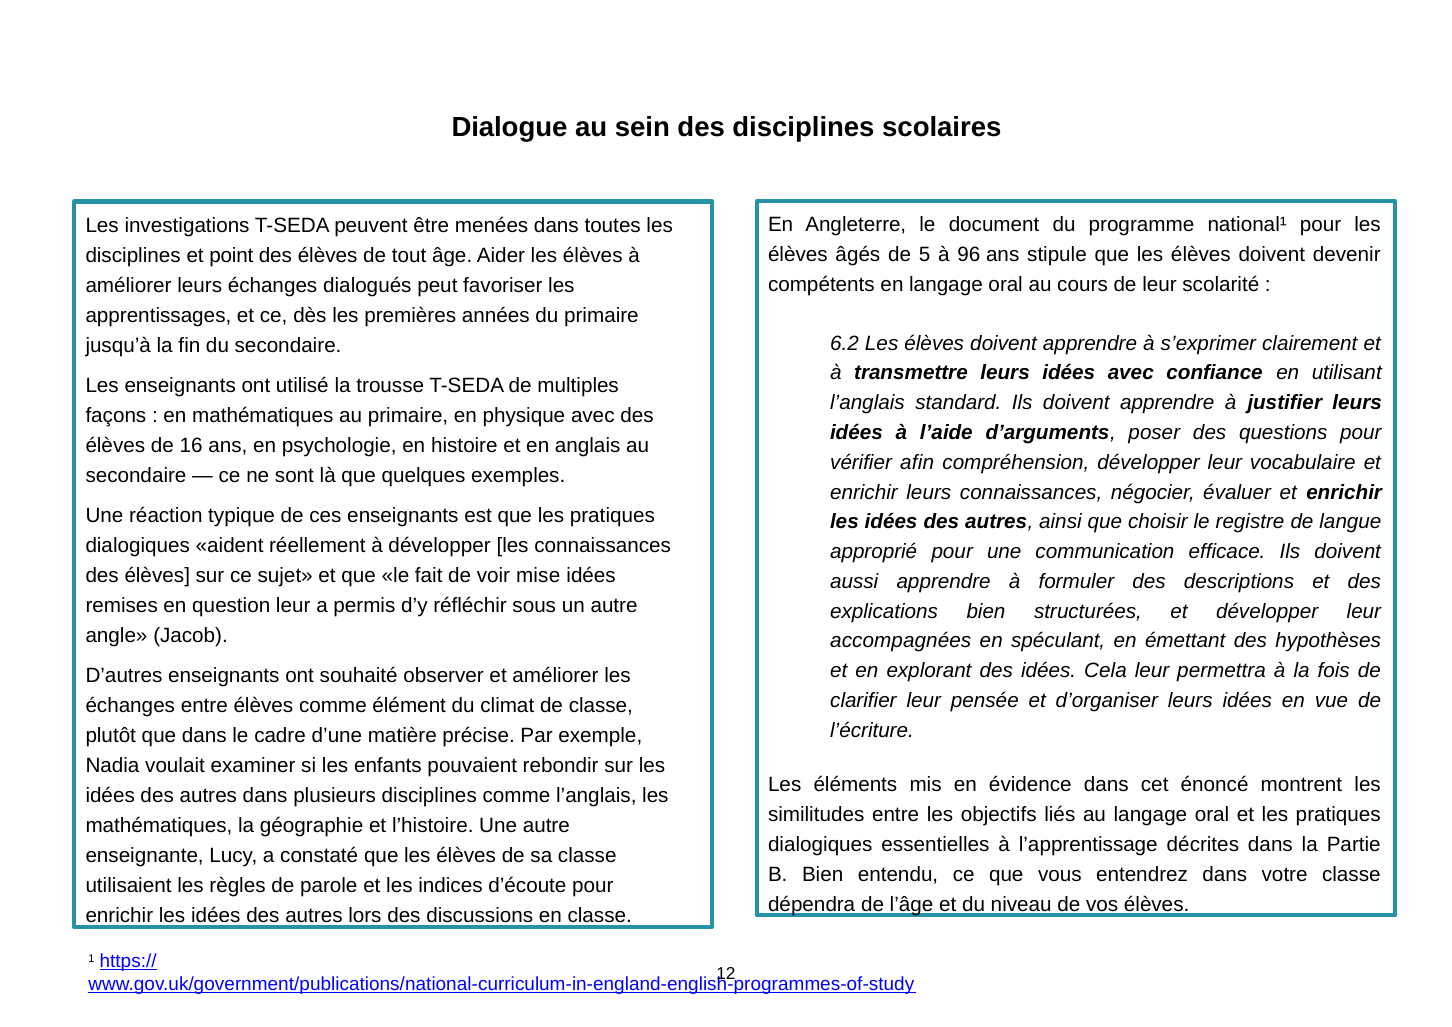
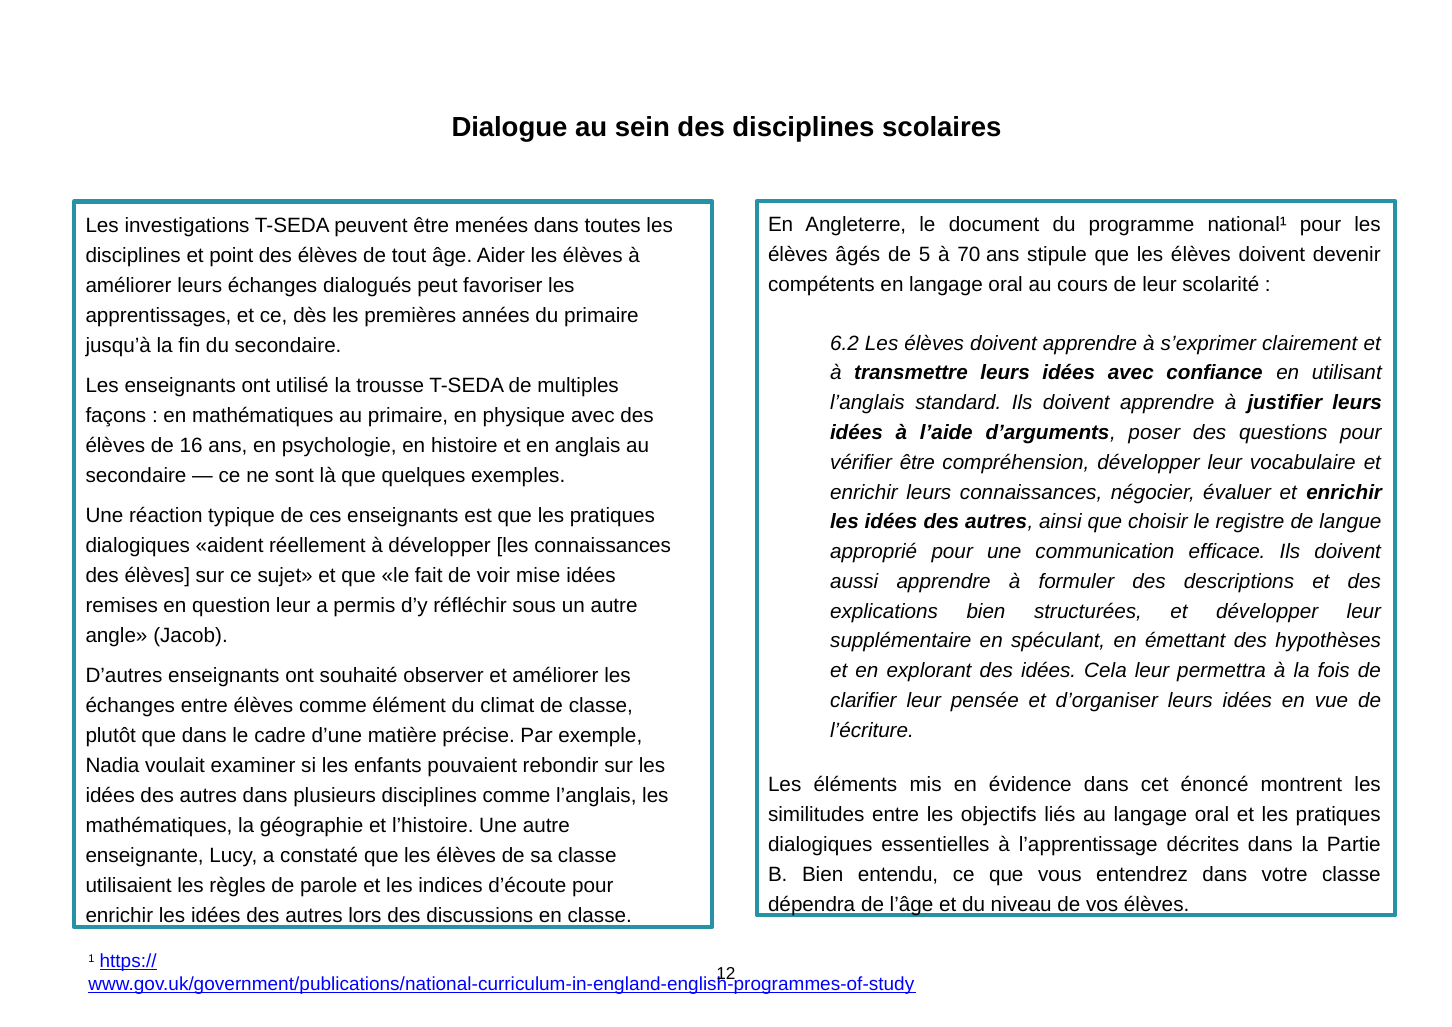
96: 96 -> 70
vérifier afin: afin -> être
accompagnées: accompagnées -> supplémentaire
